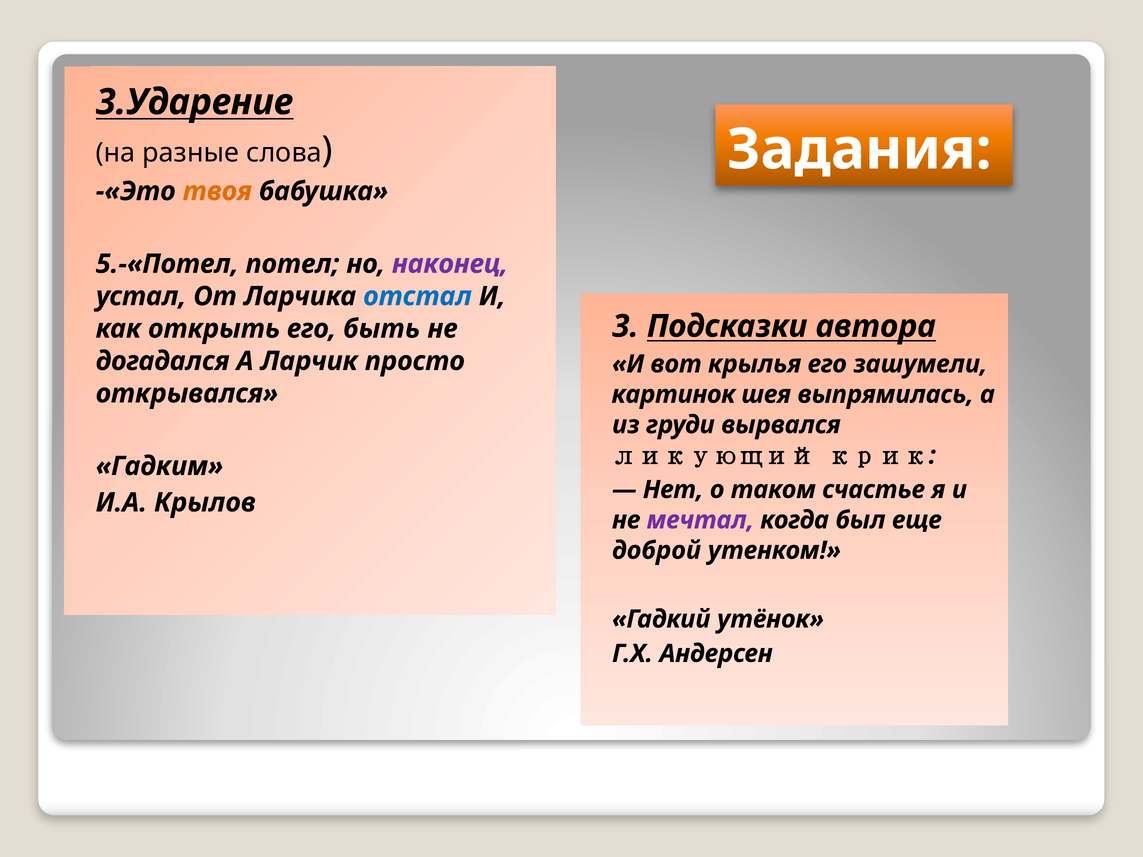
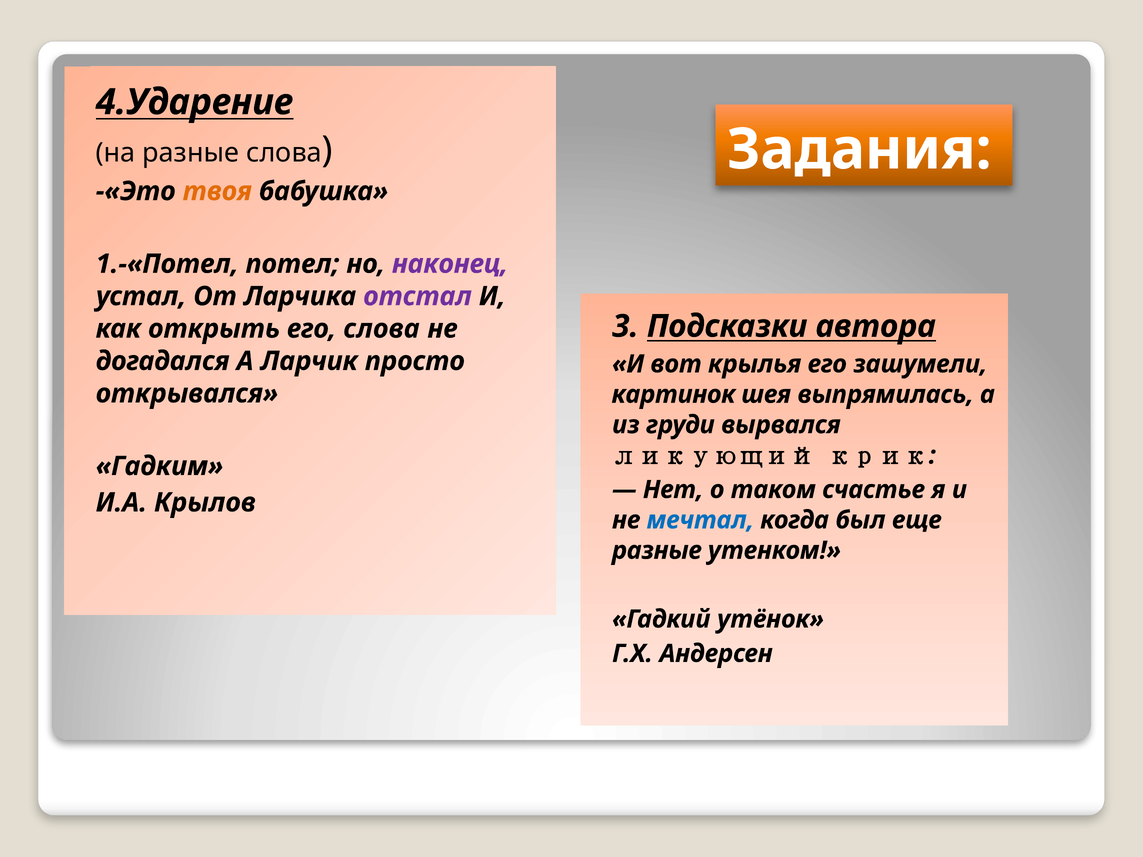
3.Ударение: 3.Ударение -> 4.Ударение
5.-«Потел: 5.-«Потел -> 1.-«Потел
отстал colour: blue -> purple
его быть: быть -> слова
мечтал colour: purple -> blue
доброй at (657, 551): доброй -> разные
